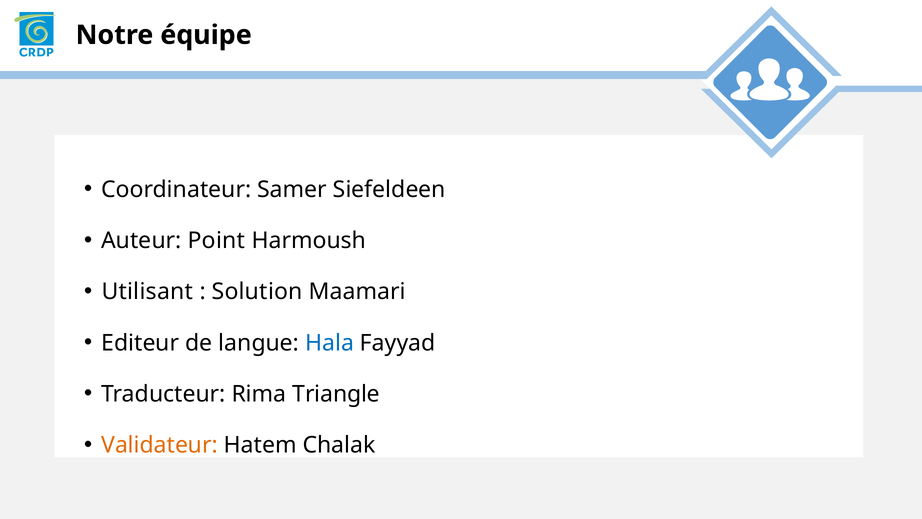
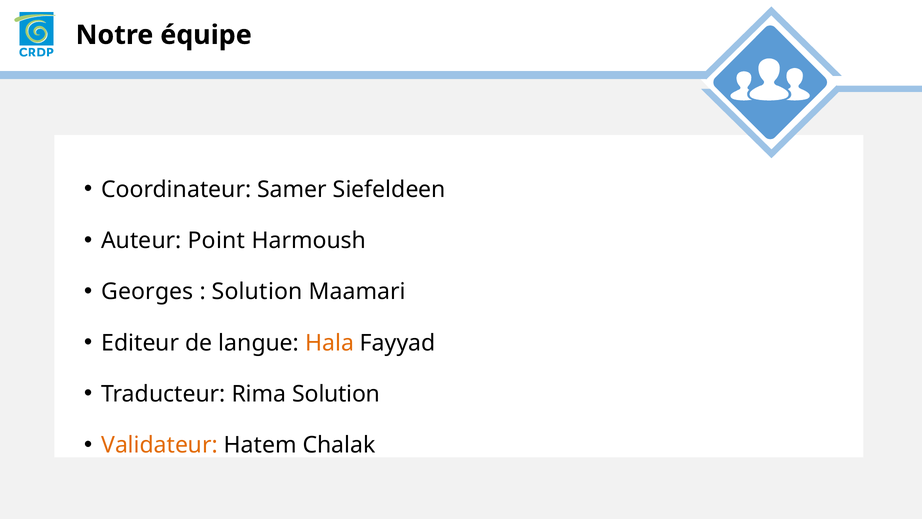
Utilisant: Utilisant -> Georges
Hala colour: blue -> orange
Rima Triangle: Triangle -> Solution
